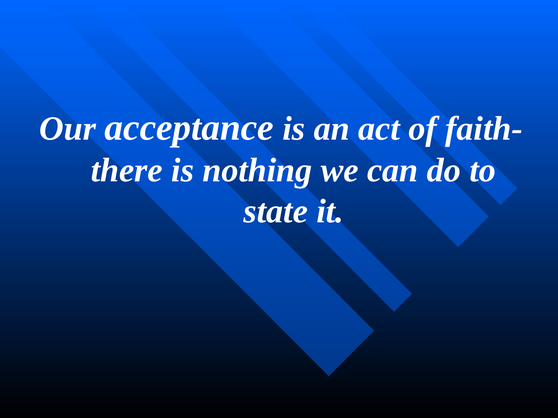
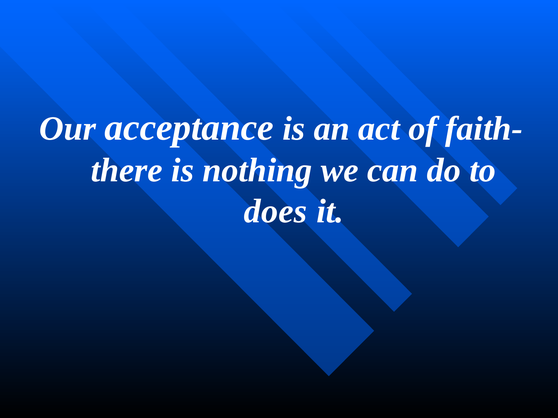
state: state -> does
